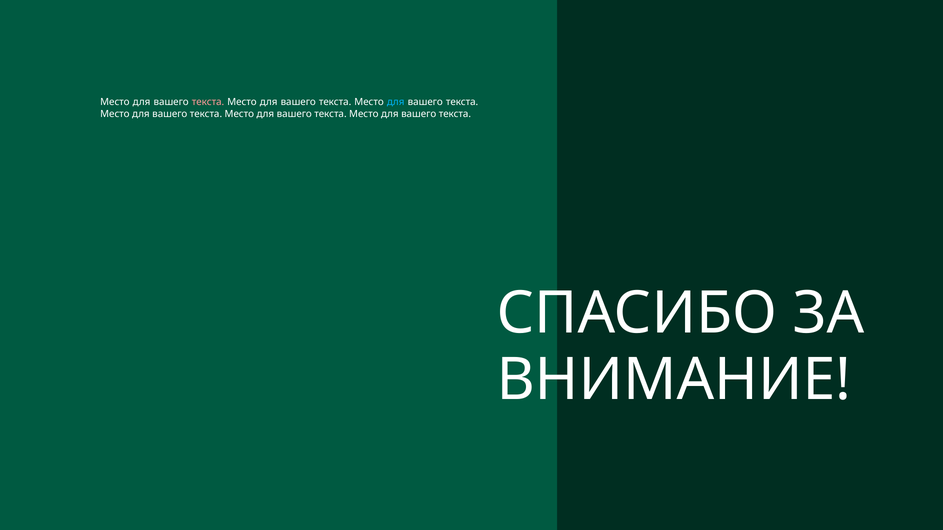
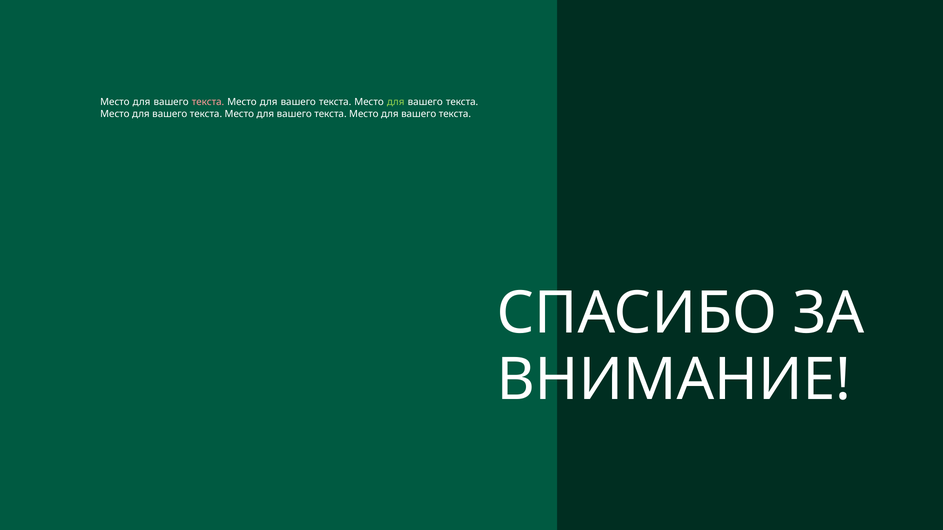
для at (396, 102) colour: light blue -> light green
